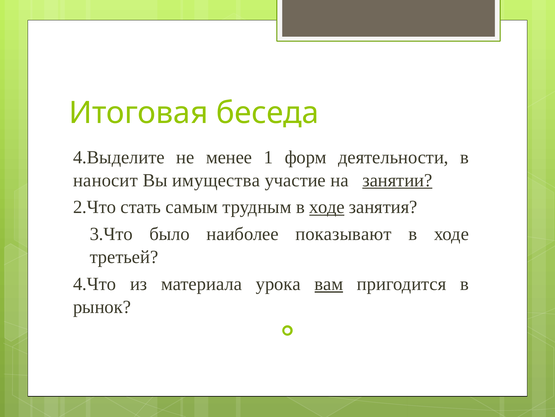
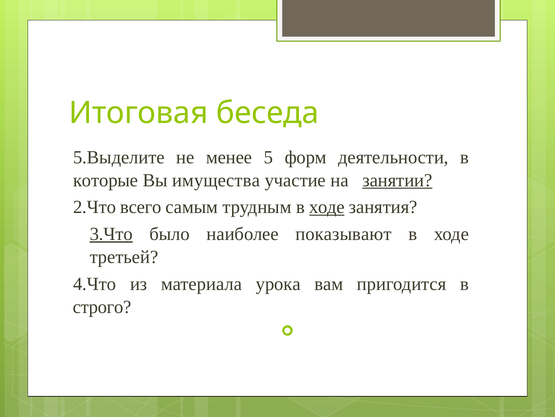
4.Выделите: 4.Выделите -> 5.Выделите
1: 1 -> 5
наносит: наносит -> которые
стать: стать -> всего
3.Что underline: none -> present
вам underline: present -> none
рынок: рынок -> строго
